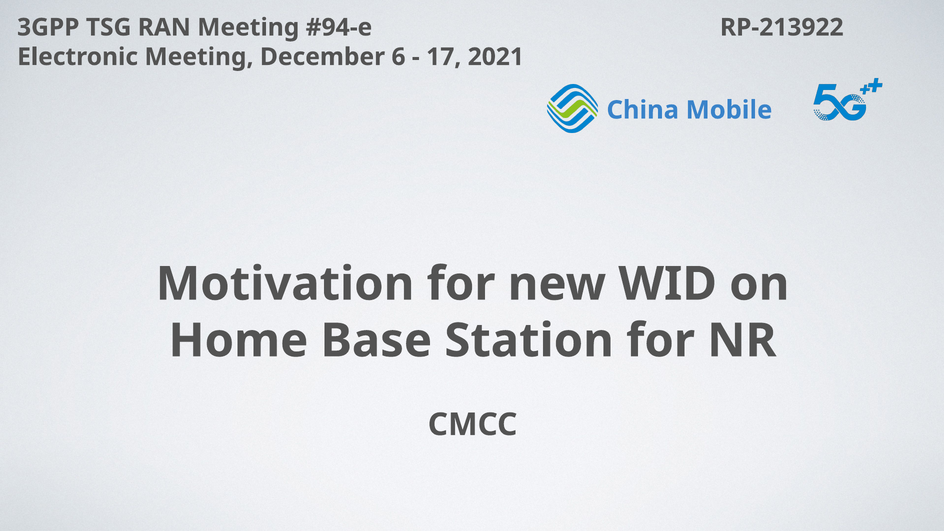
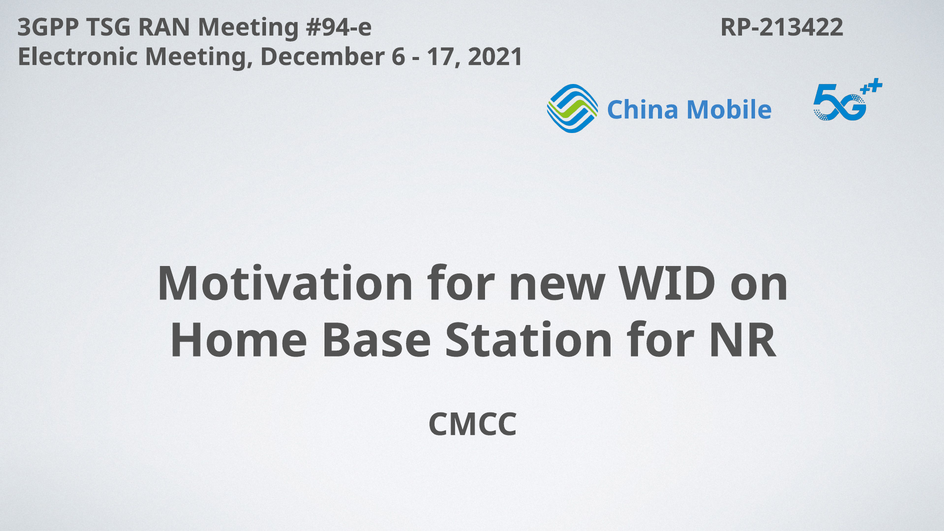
RP-213922: RP-213922 -> RP-213422
